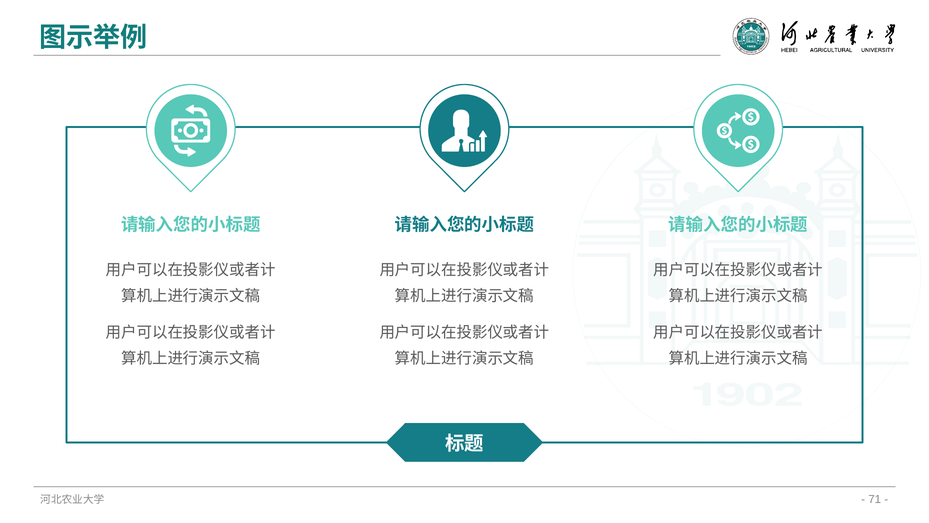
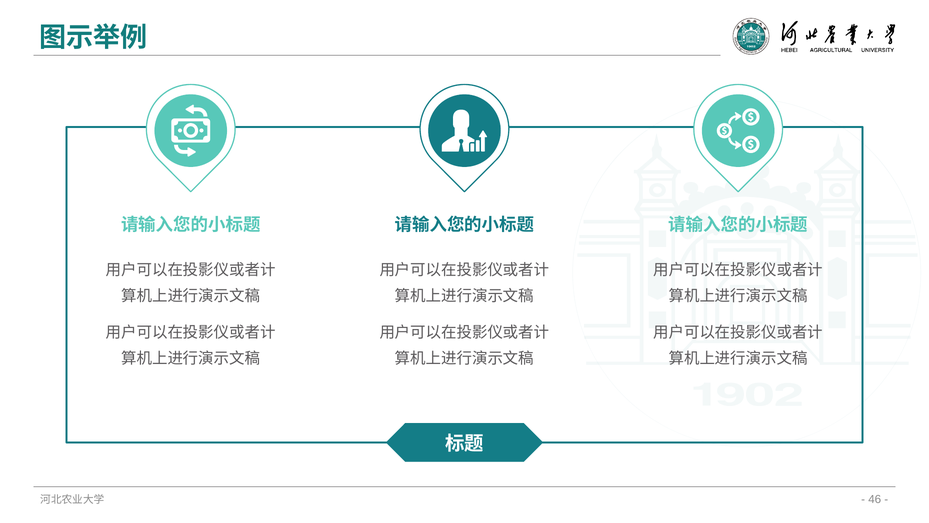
71: 71 -> 46
